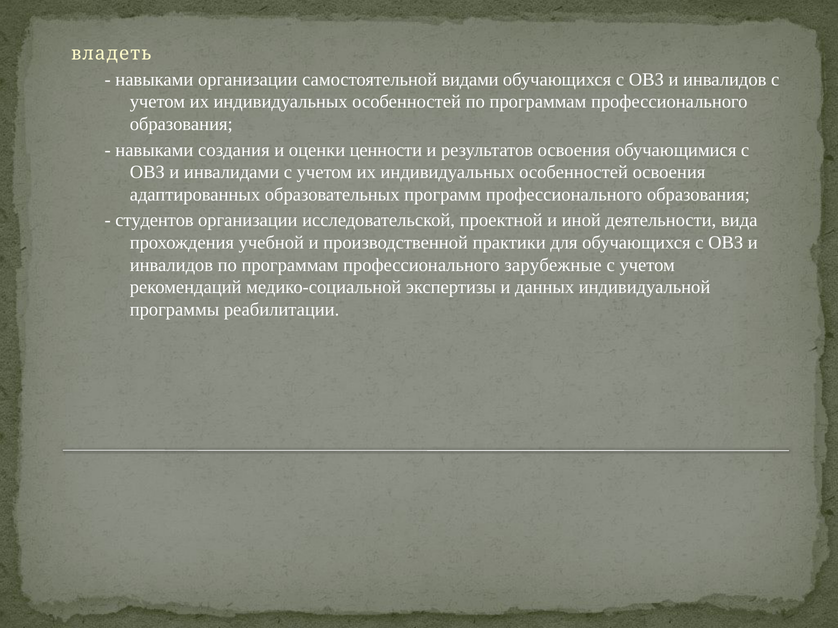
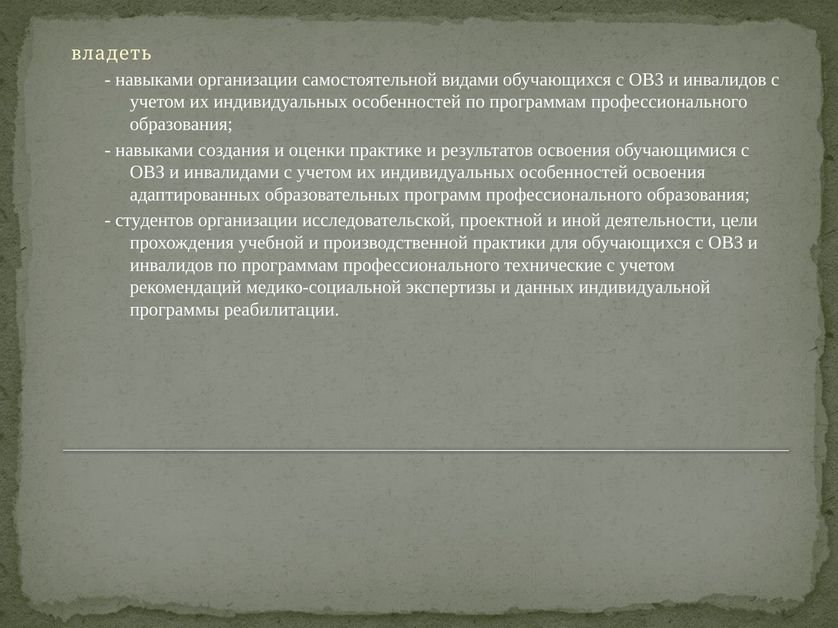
ценности: ценности -> практике
вида: вида -> цели
зарубежные: зарубежные -> технические
